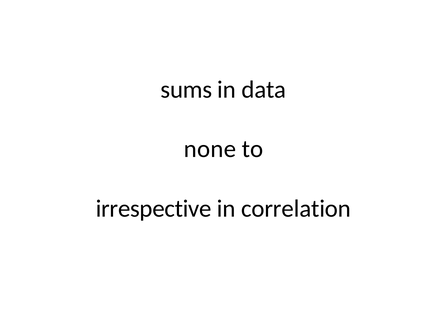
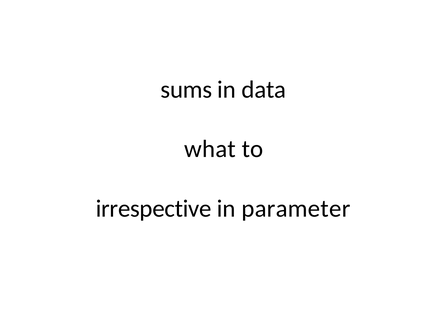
none: none -> what
correlation: correlation -> parameter
